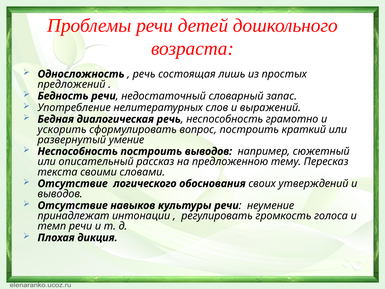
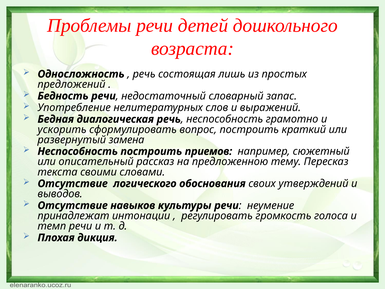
умение: умение -> замена
построить выводов: выводов -> приемов
